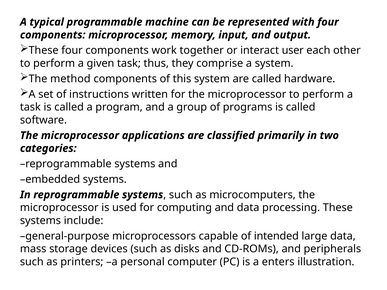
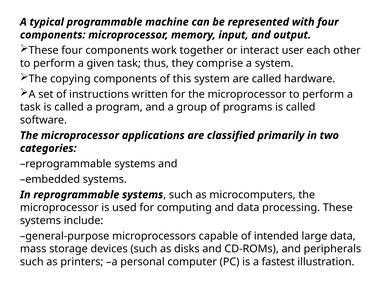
method: method -> copying
enters: enters -> fastest
